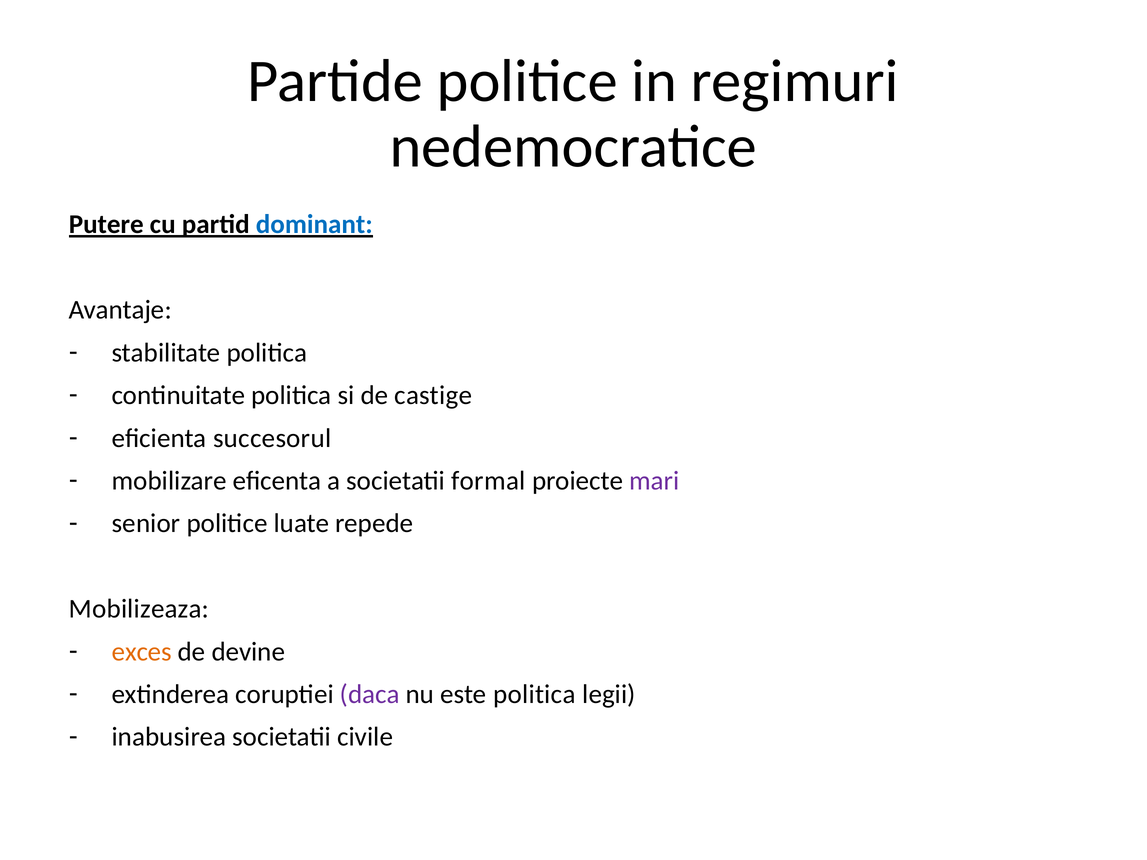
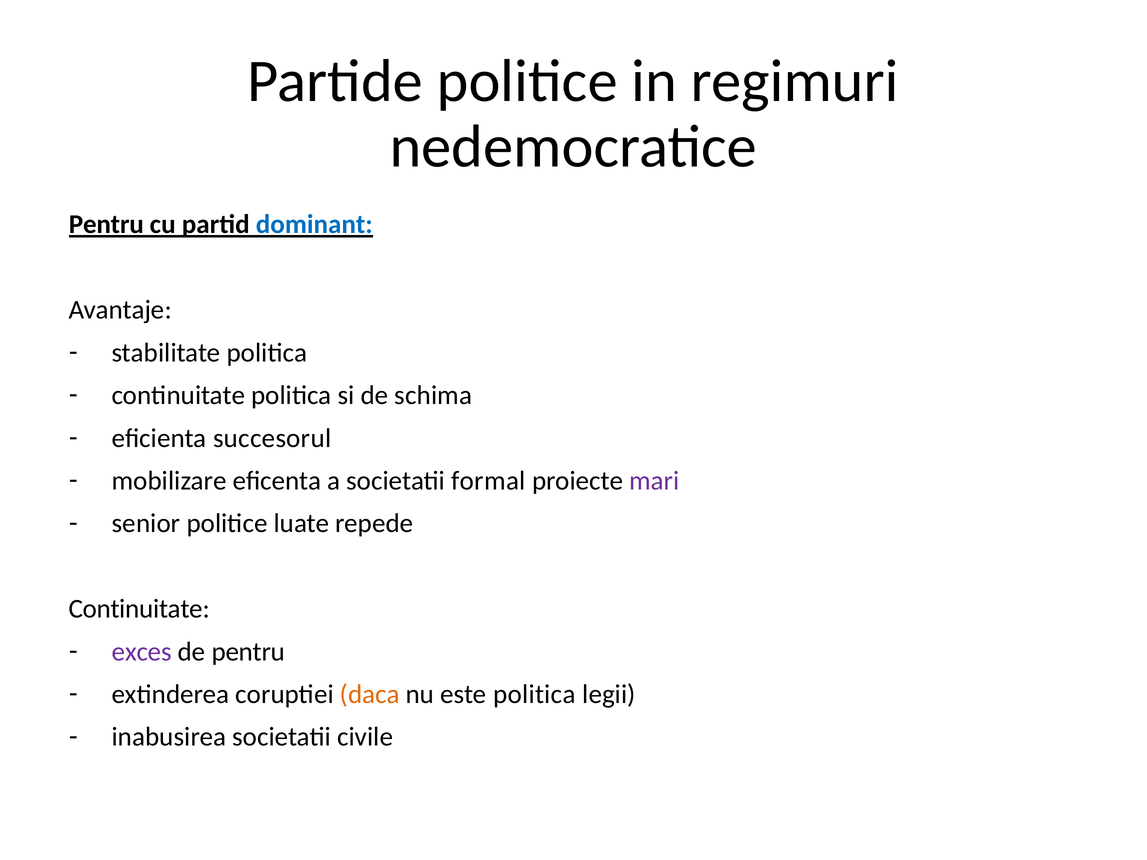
Putere at (106, 225): Putere -> Pentru
castige: castige -> schima
Mobilizeaza at (139, 609): Mobilizeaza -> Continuitate
exces colour: orange -> purple
de devine: devine -> pentru
daca colour: purple -> orange
